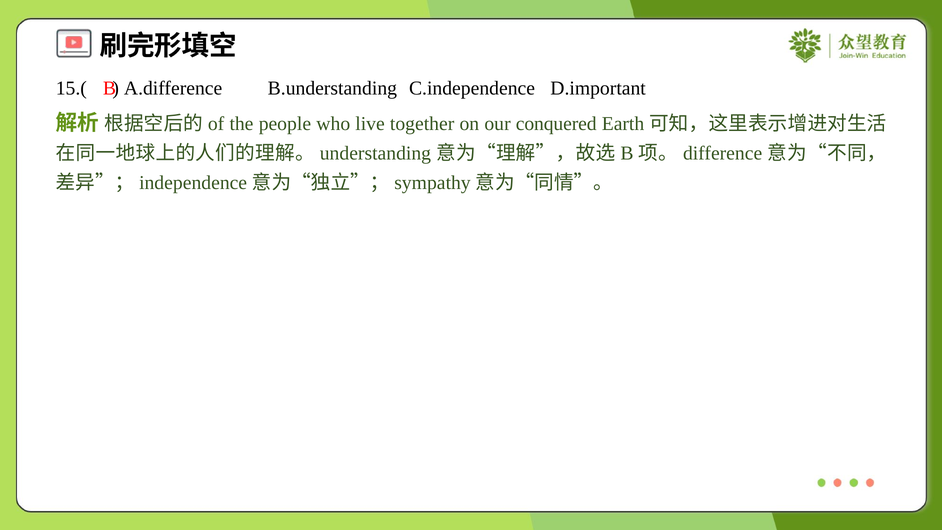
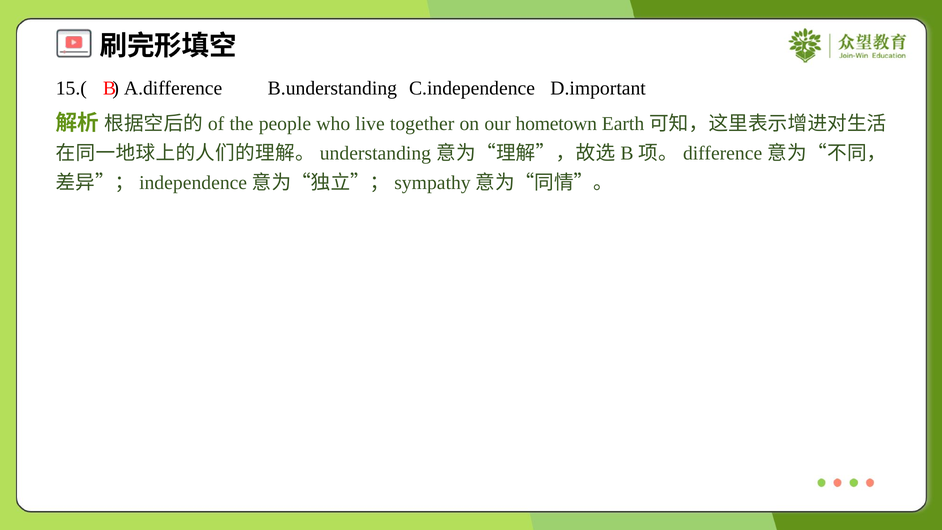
conquered: conquered -> hometown
